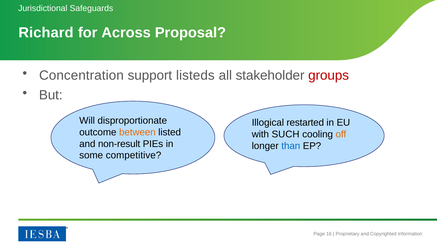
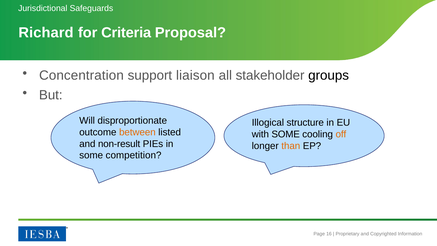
Across: Across -> Criteria
listeds: listeds -> liaison
groups colour: red -> black
restarted: restarted -> structure
with SUCH: SUCH -> SOME
than colour: blue -> orange
competitive: competitive -> competition
